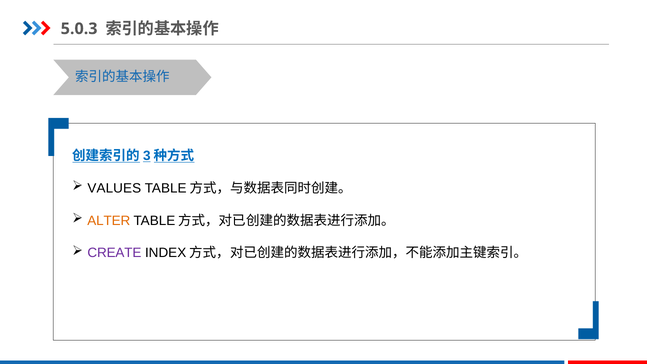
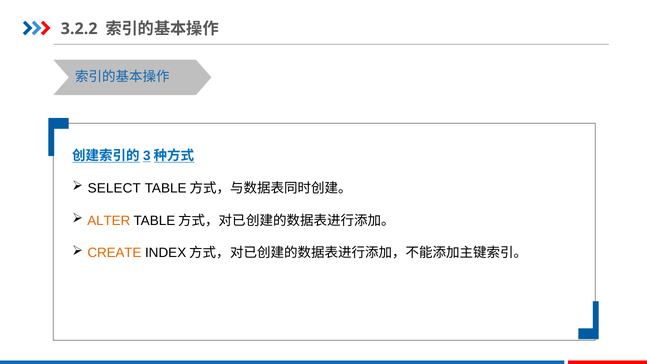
5.0.3: 5.0.3 -> 3.2.2
VALUES: VALUES -> SELECT
CREATE colour: purple -> orange
